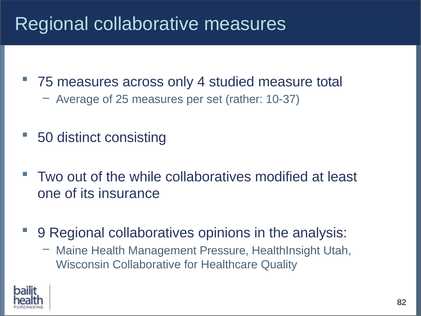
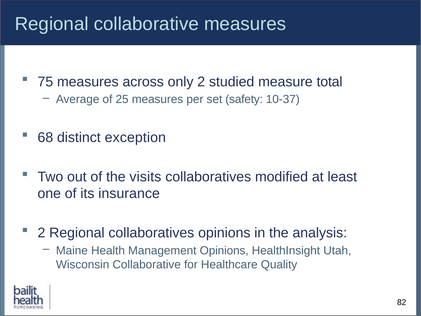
only 4: 4 -> 2
rather: rather -> safety
50: 50 -> 68
consisting: consisting -> exception
while: while -> visits
9 at (41, 233): 9 -> 2
Management Pressure: Pressure -> Opinions
